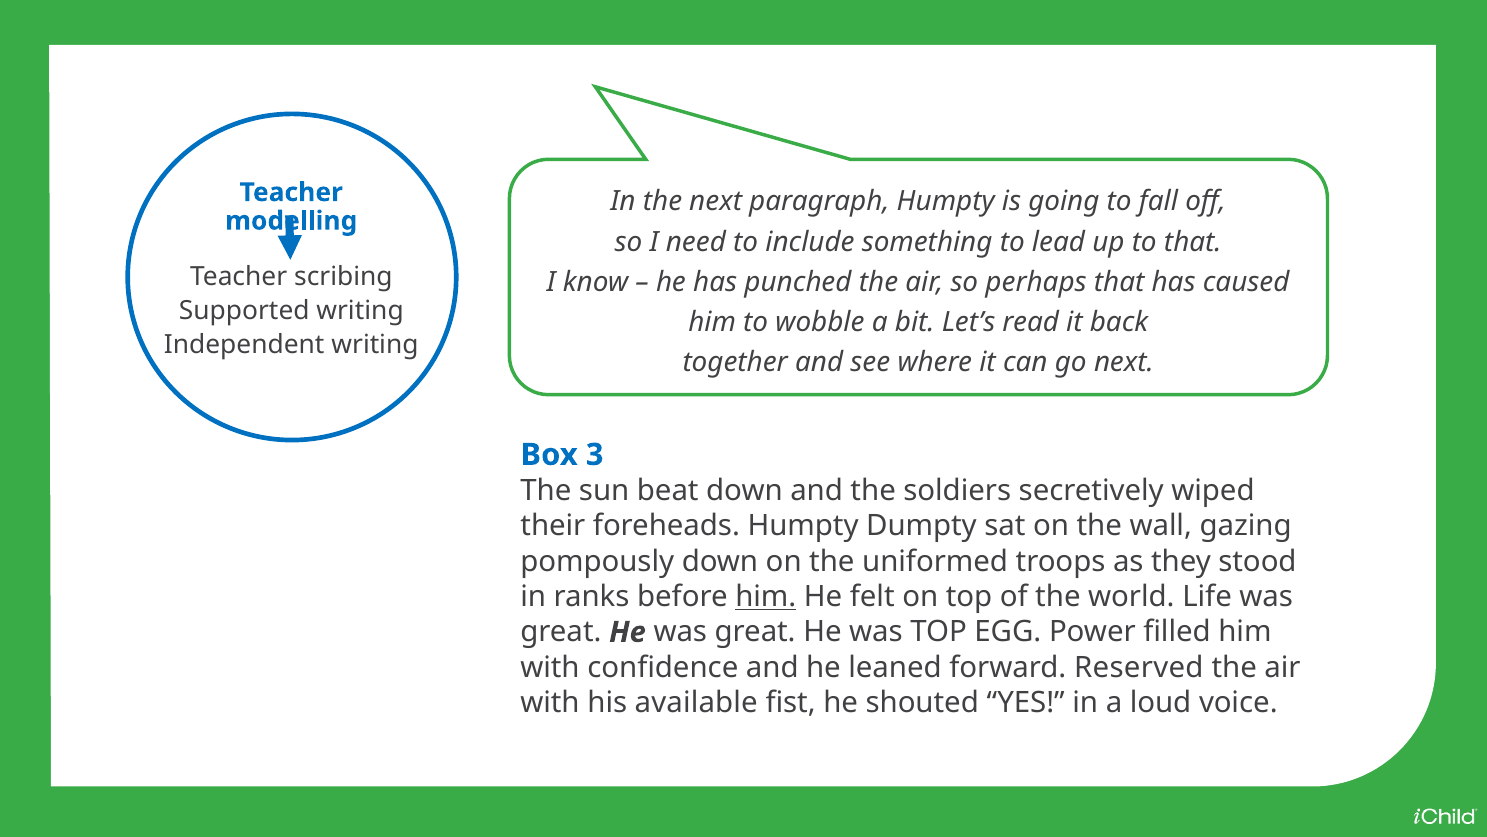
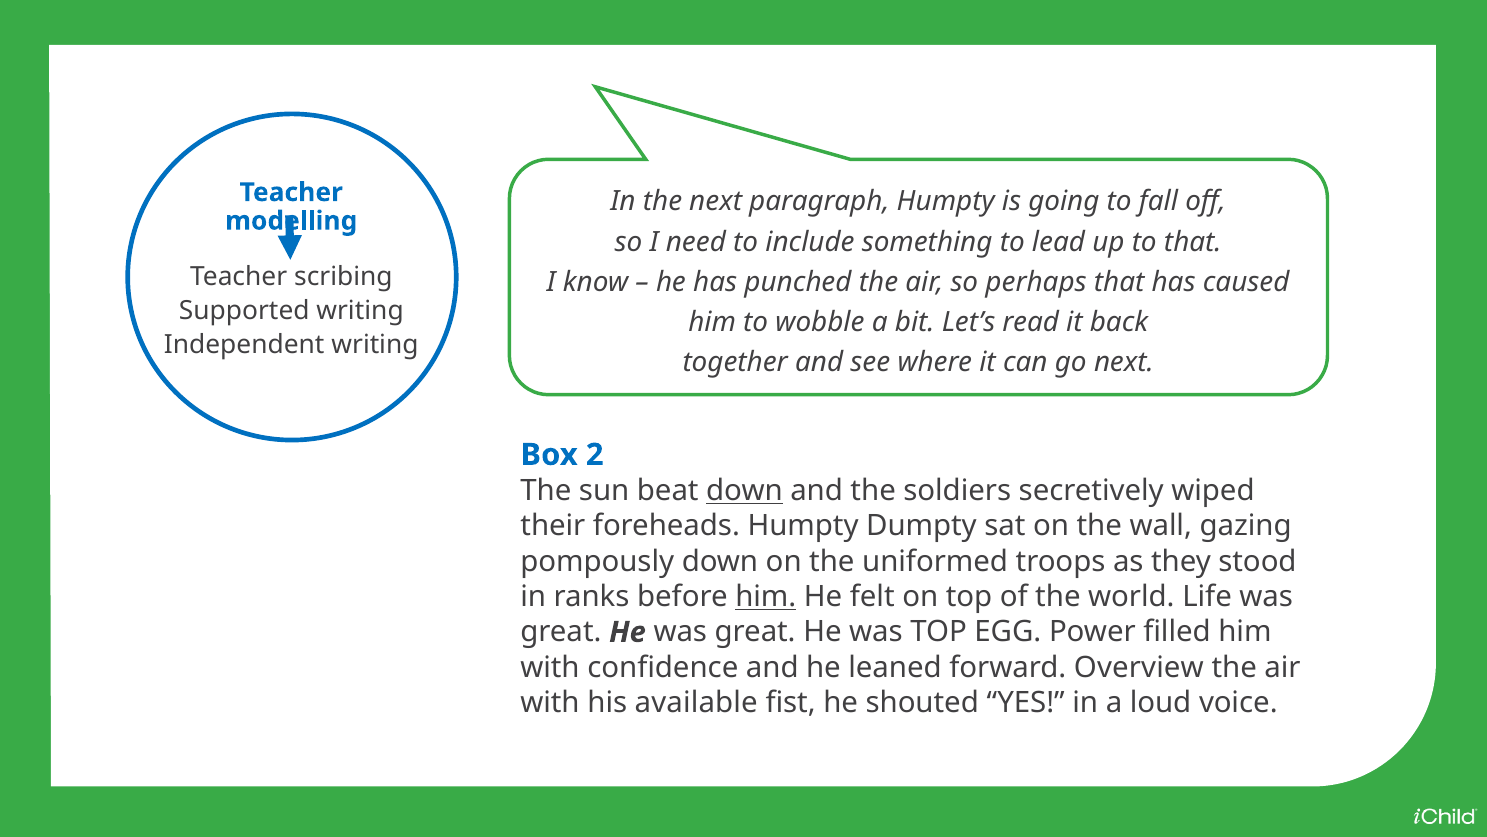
3: 3 -> 2
down at (744, 491) underline: none -> present
Reserved: Reserved -> Overview
